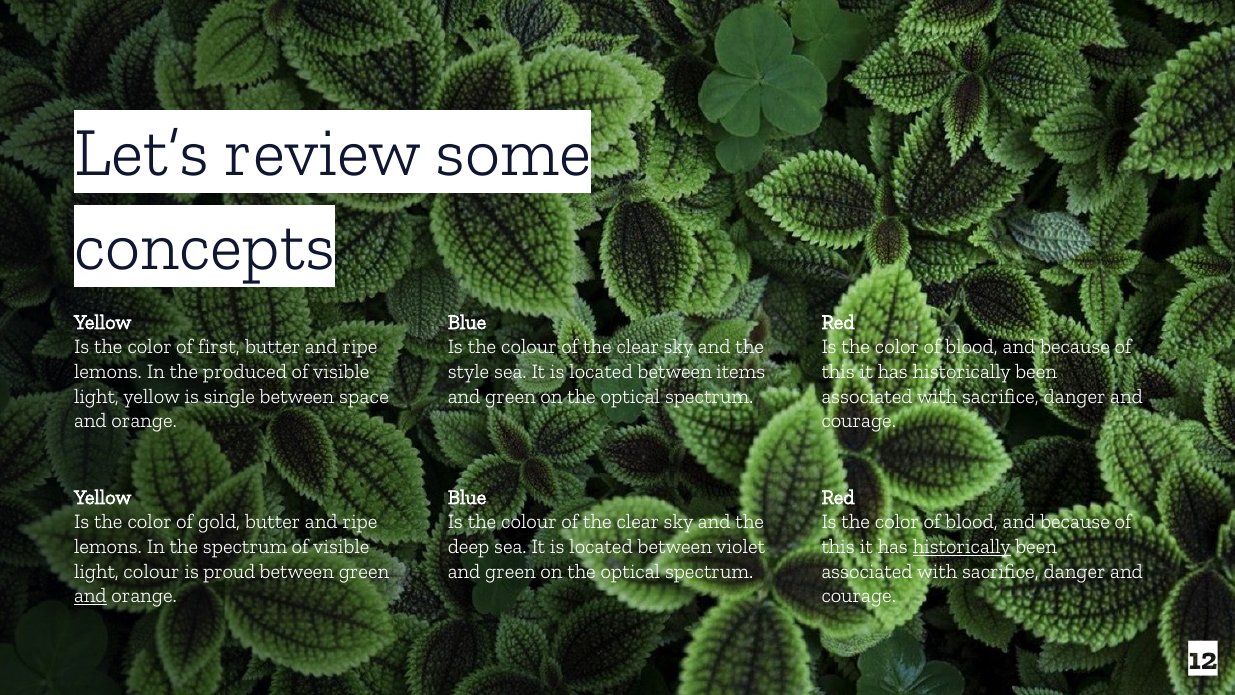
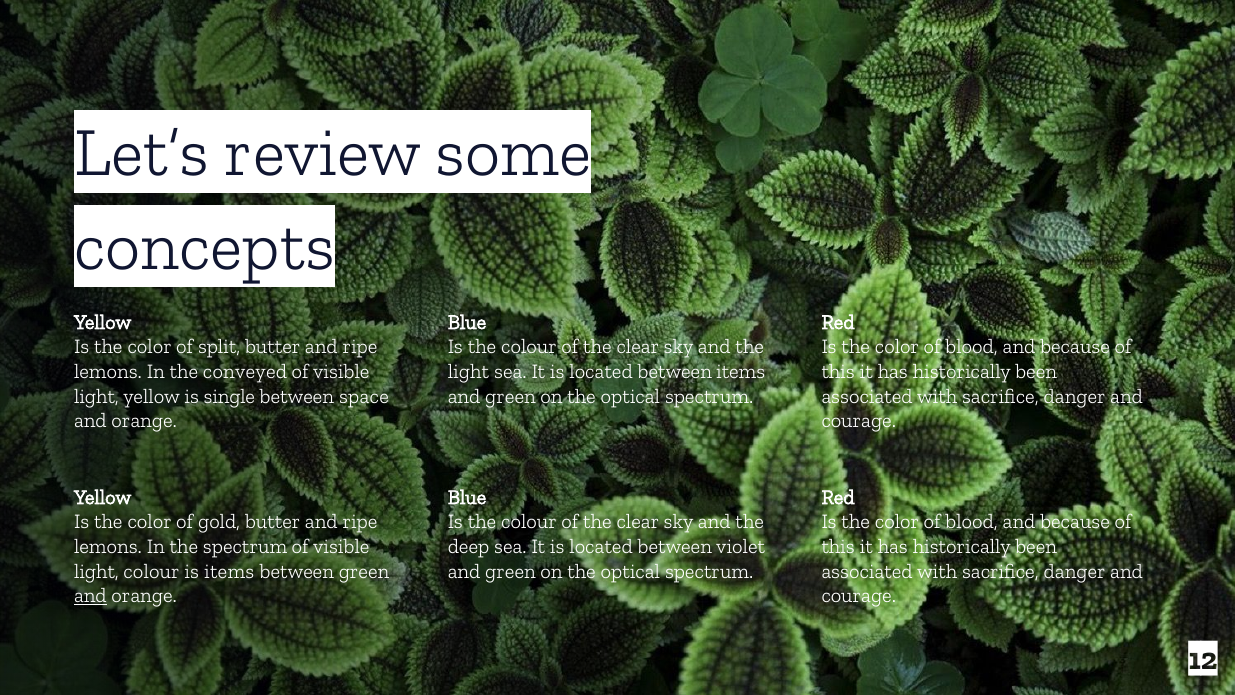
first: first -> split
produced: produced -> conveyed
style at (469, 371): style -> light
historically at (962, 546) underline: present -> none
is proud: proud -> items
